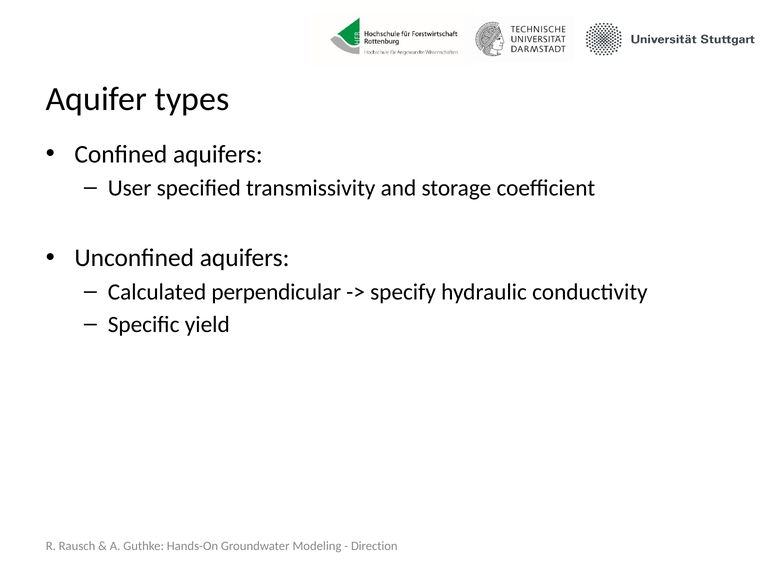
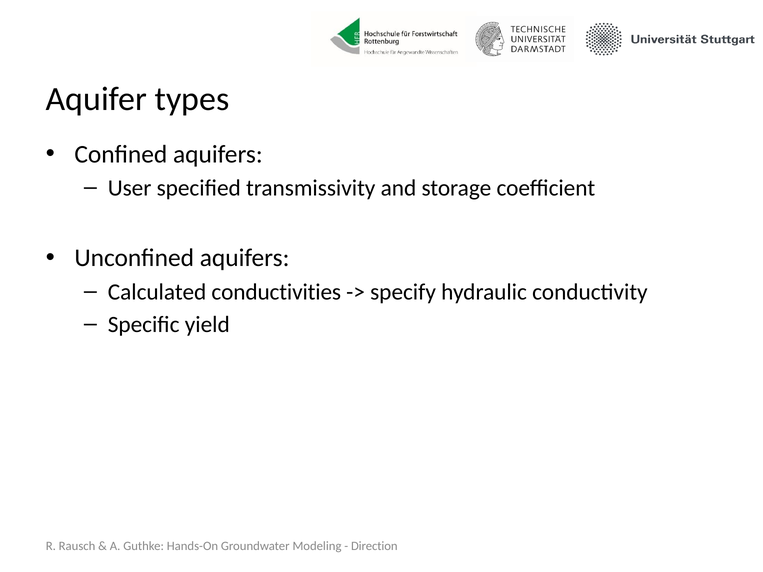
perpendicular: perpendicular -> conductivities
